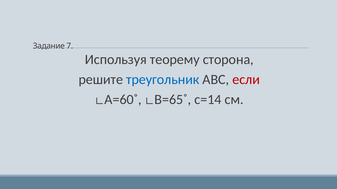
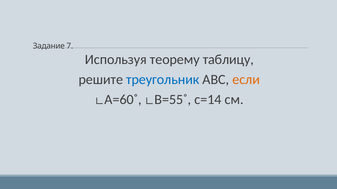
сторона: сторона -> таблицу
если colour: red -> orange
∟В=65˚: ∟В=65˚ -> ∟В=55˚
